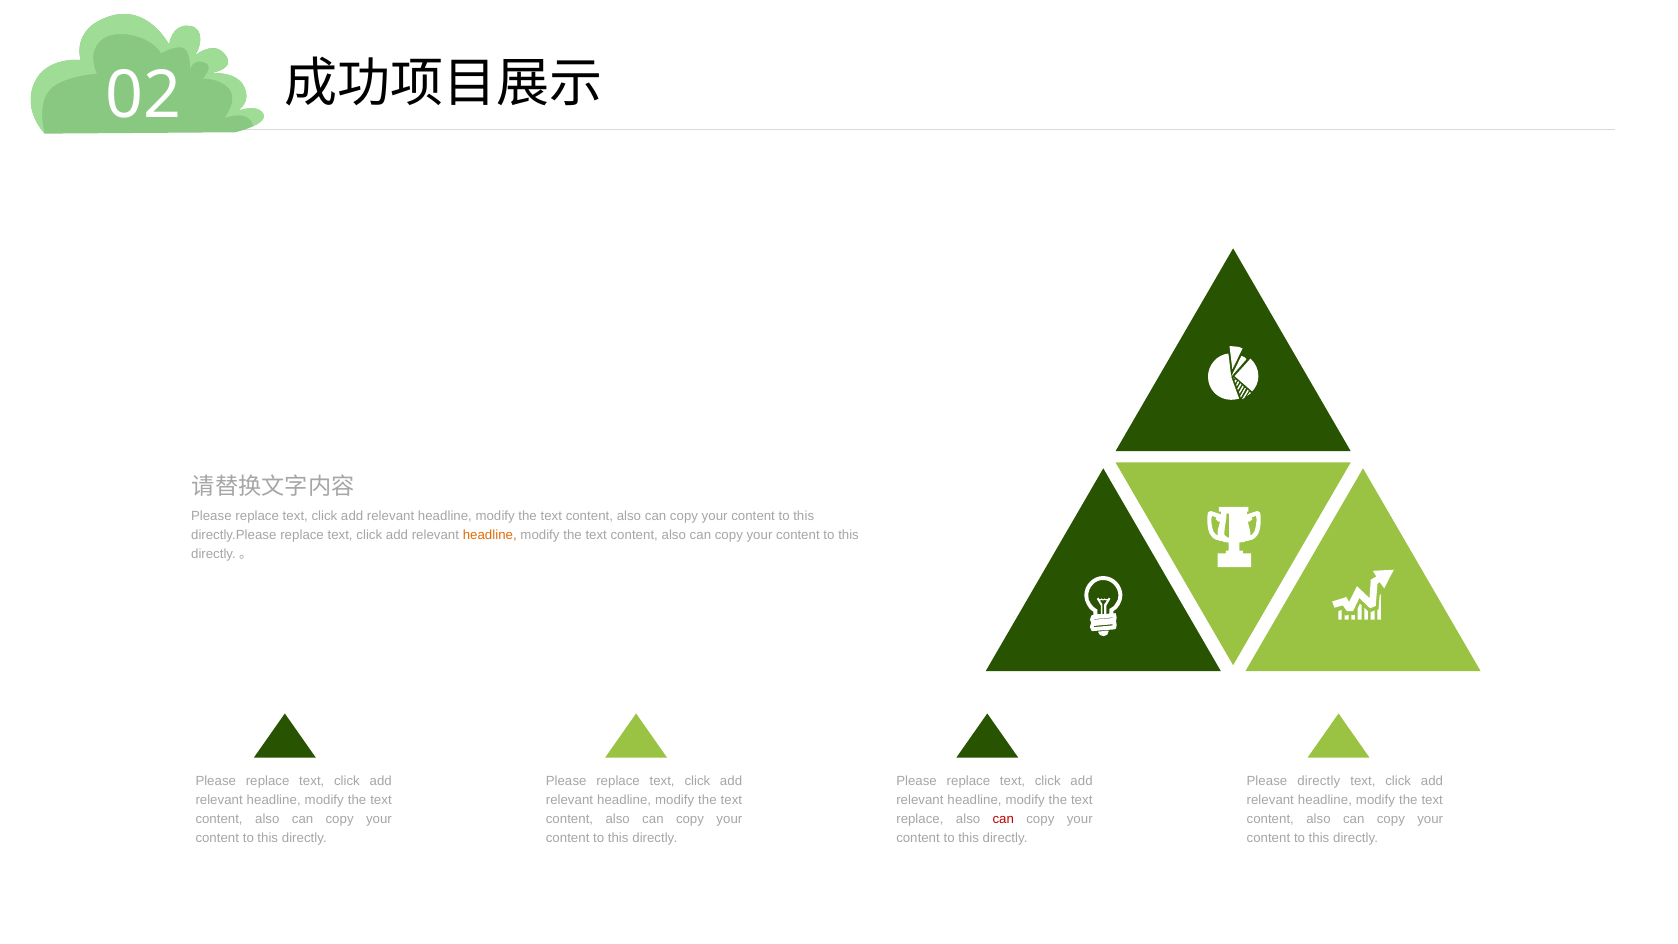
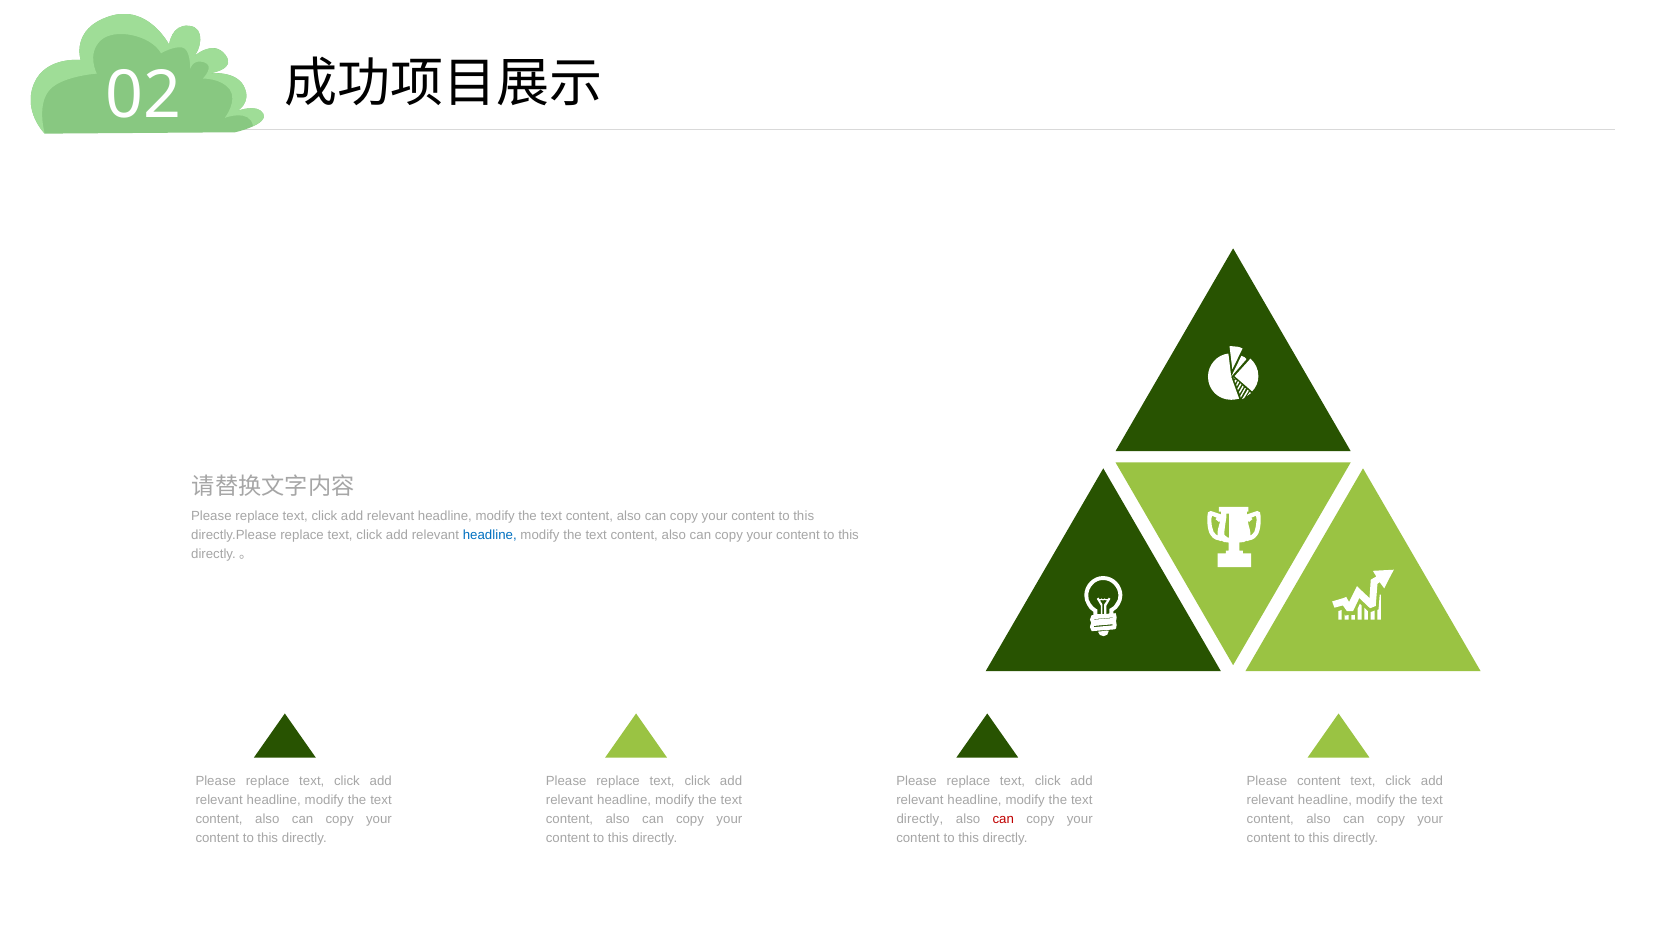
headline at (490, 535) colour: orange -> blue
Please directly: directly -> content
replace at (920, 819): replace -> directly
